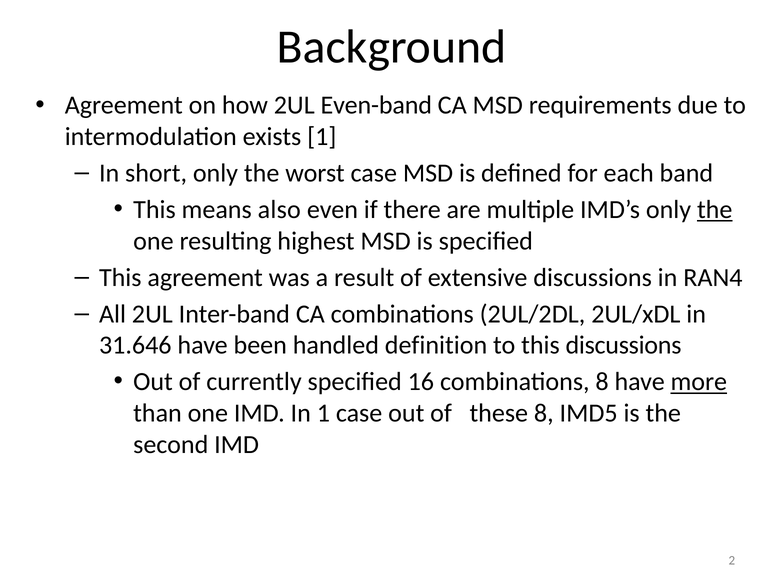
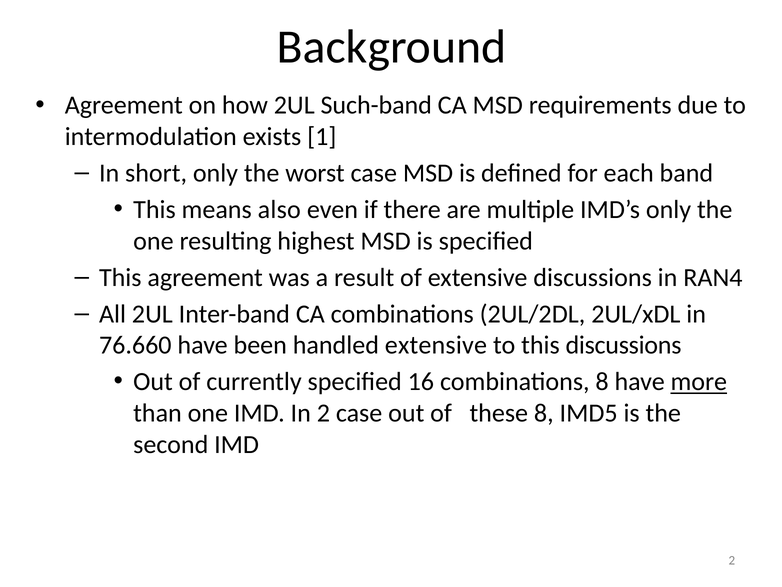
Even-band: Even-band -> Such-band
the at (715, 209) underline: present -> none
31.646: 31.646 -> 76.660
handled definition: definition -> extensive
In 1: 1 -> 2
